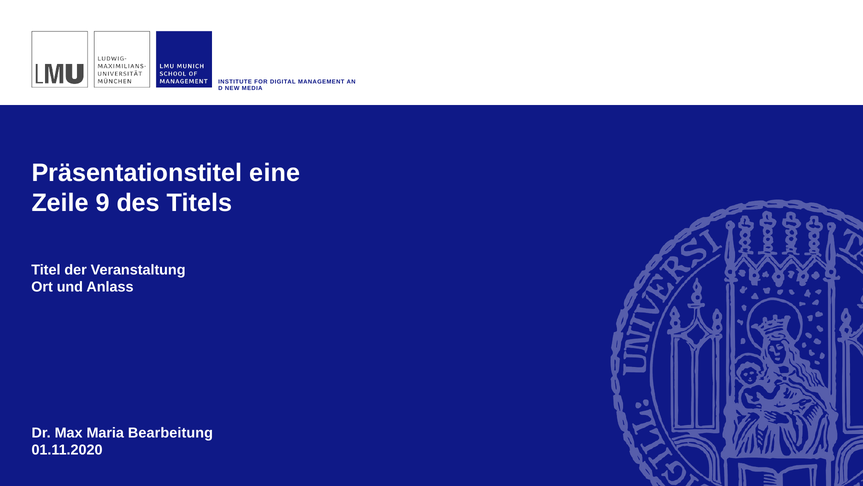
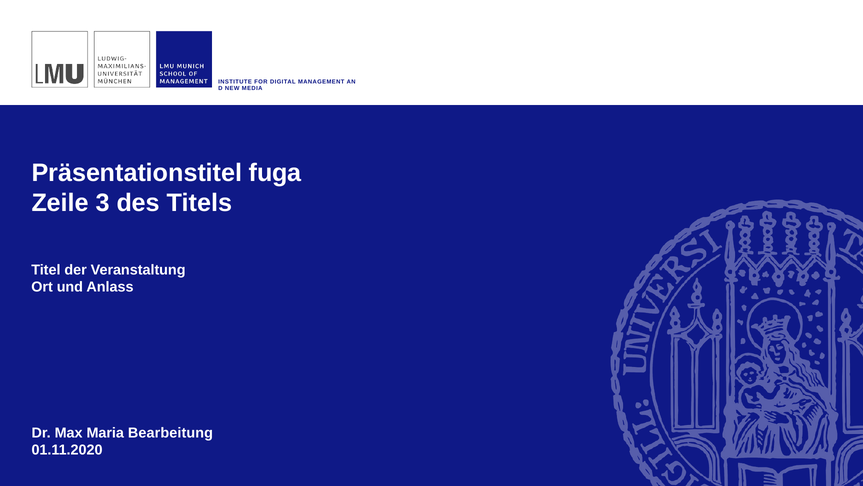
eine: eine -> fuga
9: 9 -> 3
